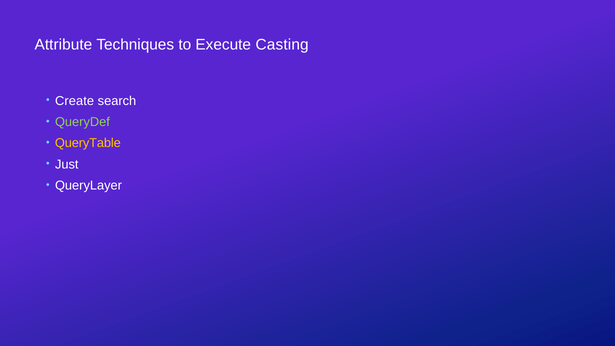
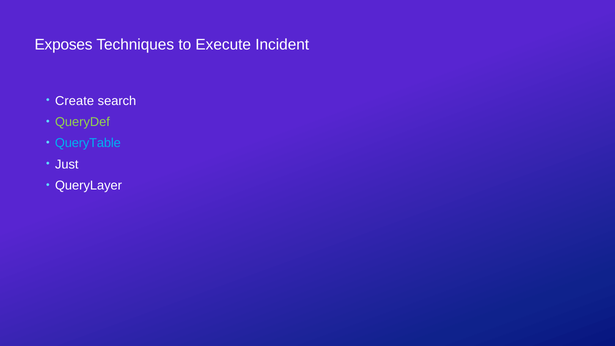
Attribute: Attribute -> Exposes
Casting: Casting -> Incident
QueryTable colour: yellow -> light blue
